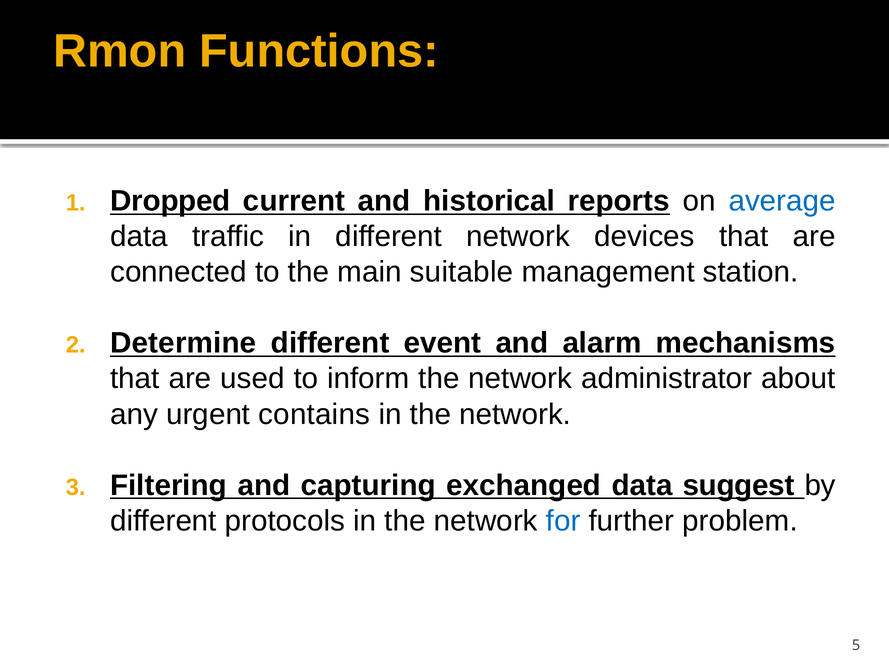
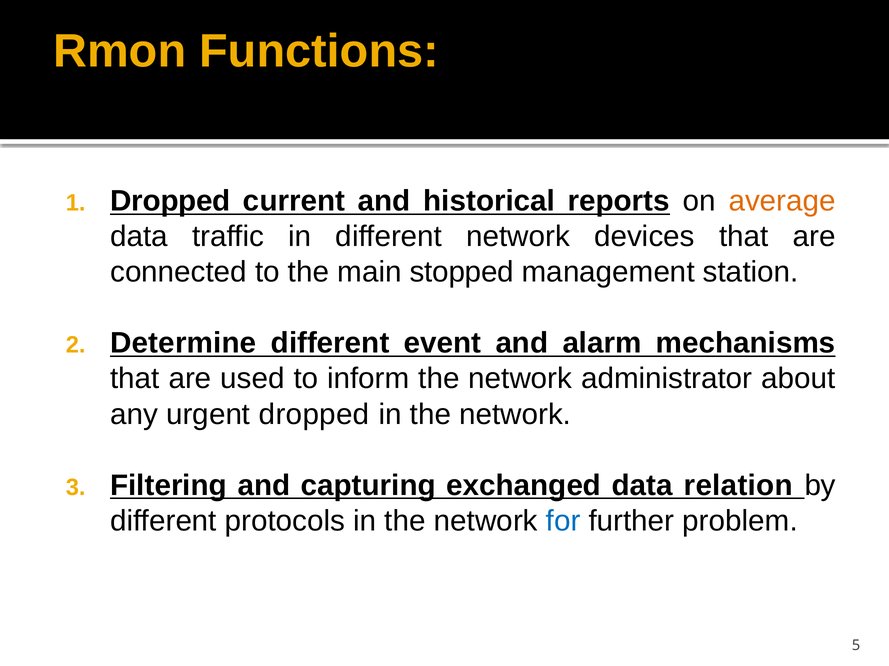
average colour: blue -> orange
suitable: suitable -> stopped
urgent contains: contains -> dropped
suggest: suggest -> relation
